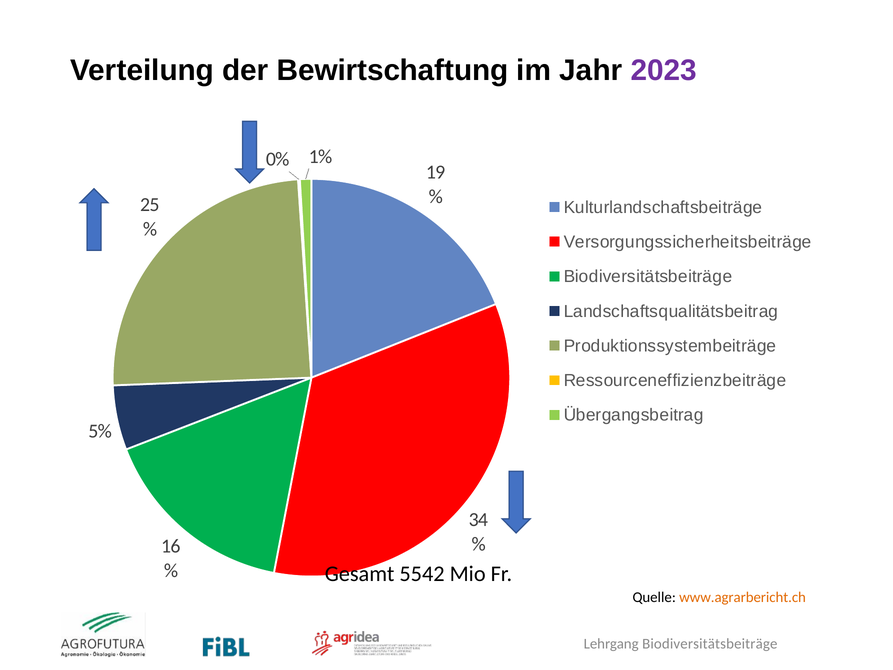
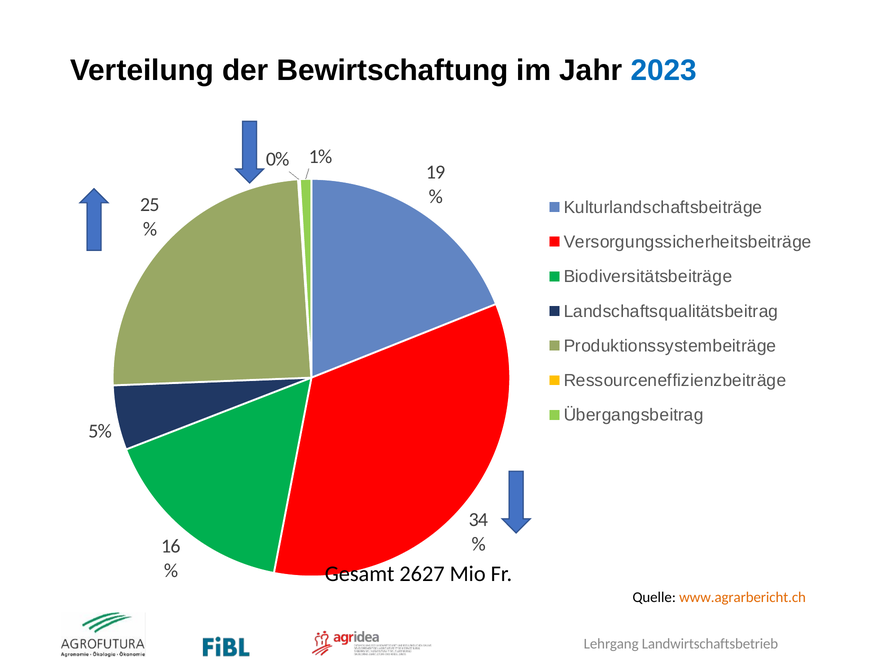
2023 colour: purple -> blue
5542: 5542 -> 2627
Lehrgang Biodiversitätsbeiträge: Biodiversitätsbeiträge -> Landwirtschaftsbetrieb
